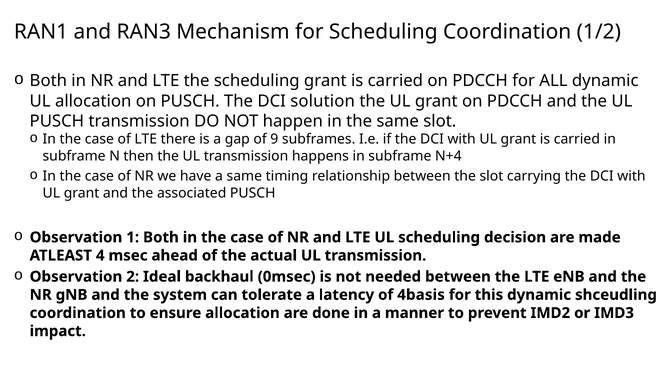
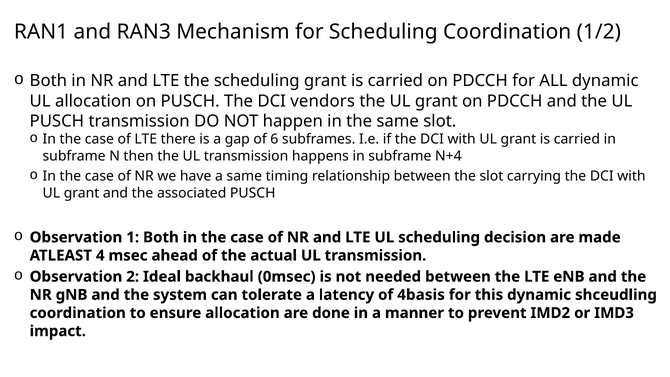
solution: solution -> vendors
9: 9 -> 6
